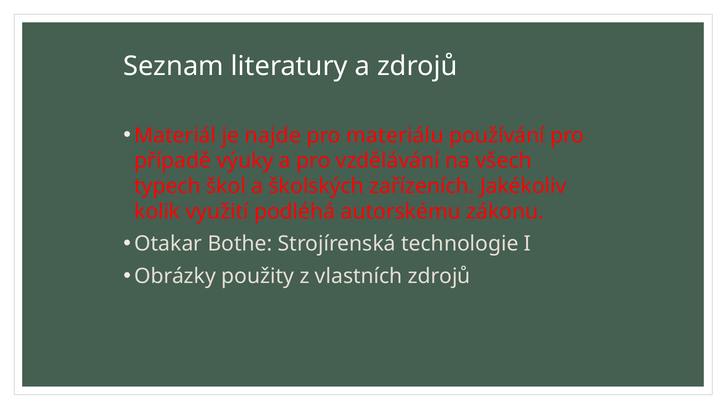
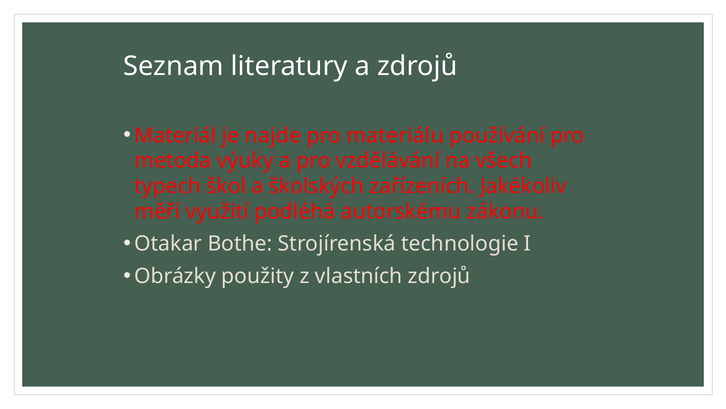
případě: případě -> metoda
kolik: kolik -> měří
